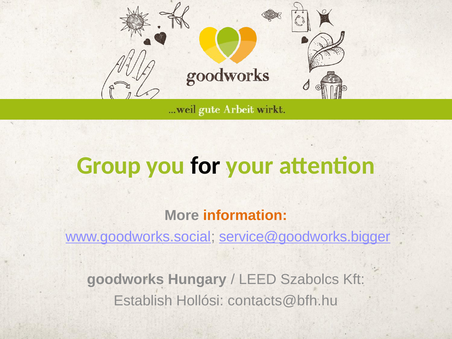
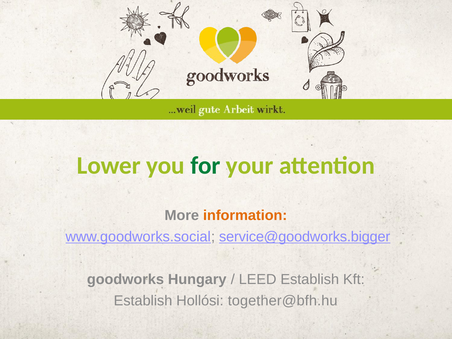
Group: Group -> Lower
for colour: black -> green
LEED Szabolcs: Szabolcs -> Establish
contacts@bfh.hu: contacts@bfh.hu -> together@bfh.hu
